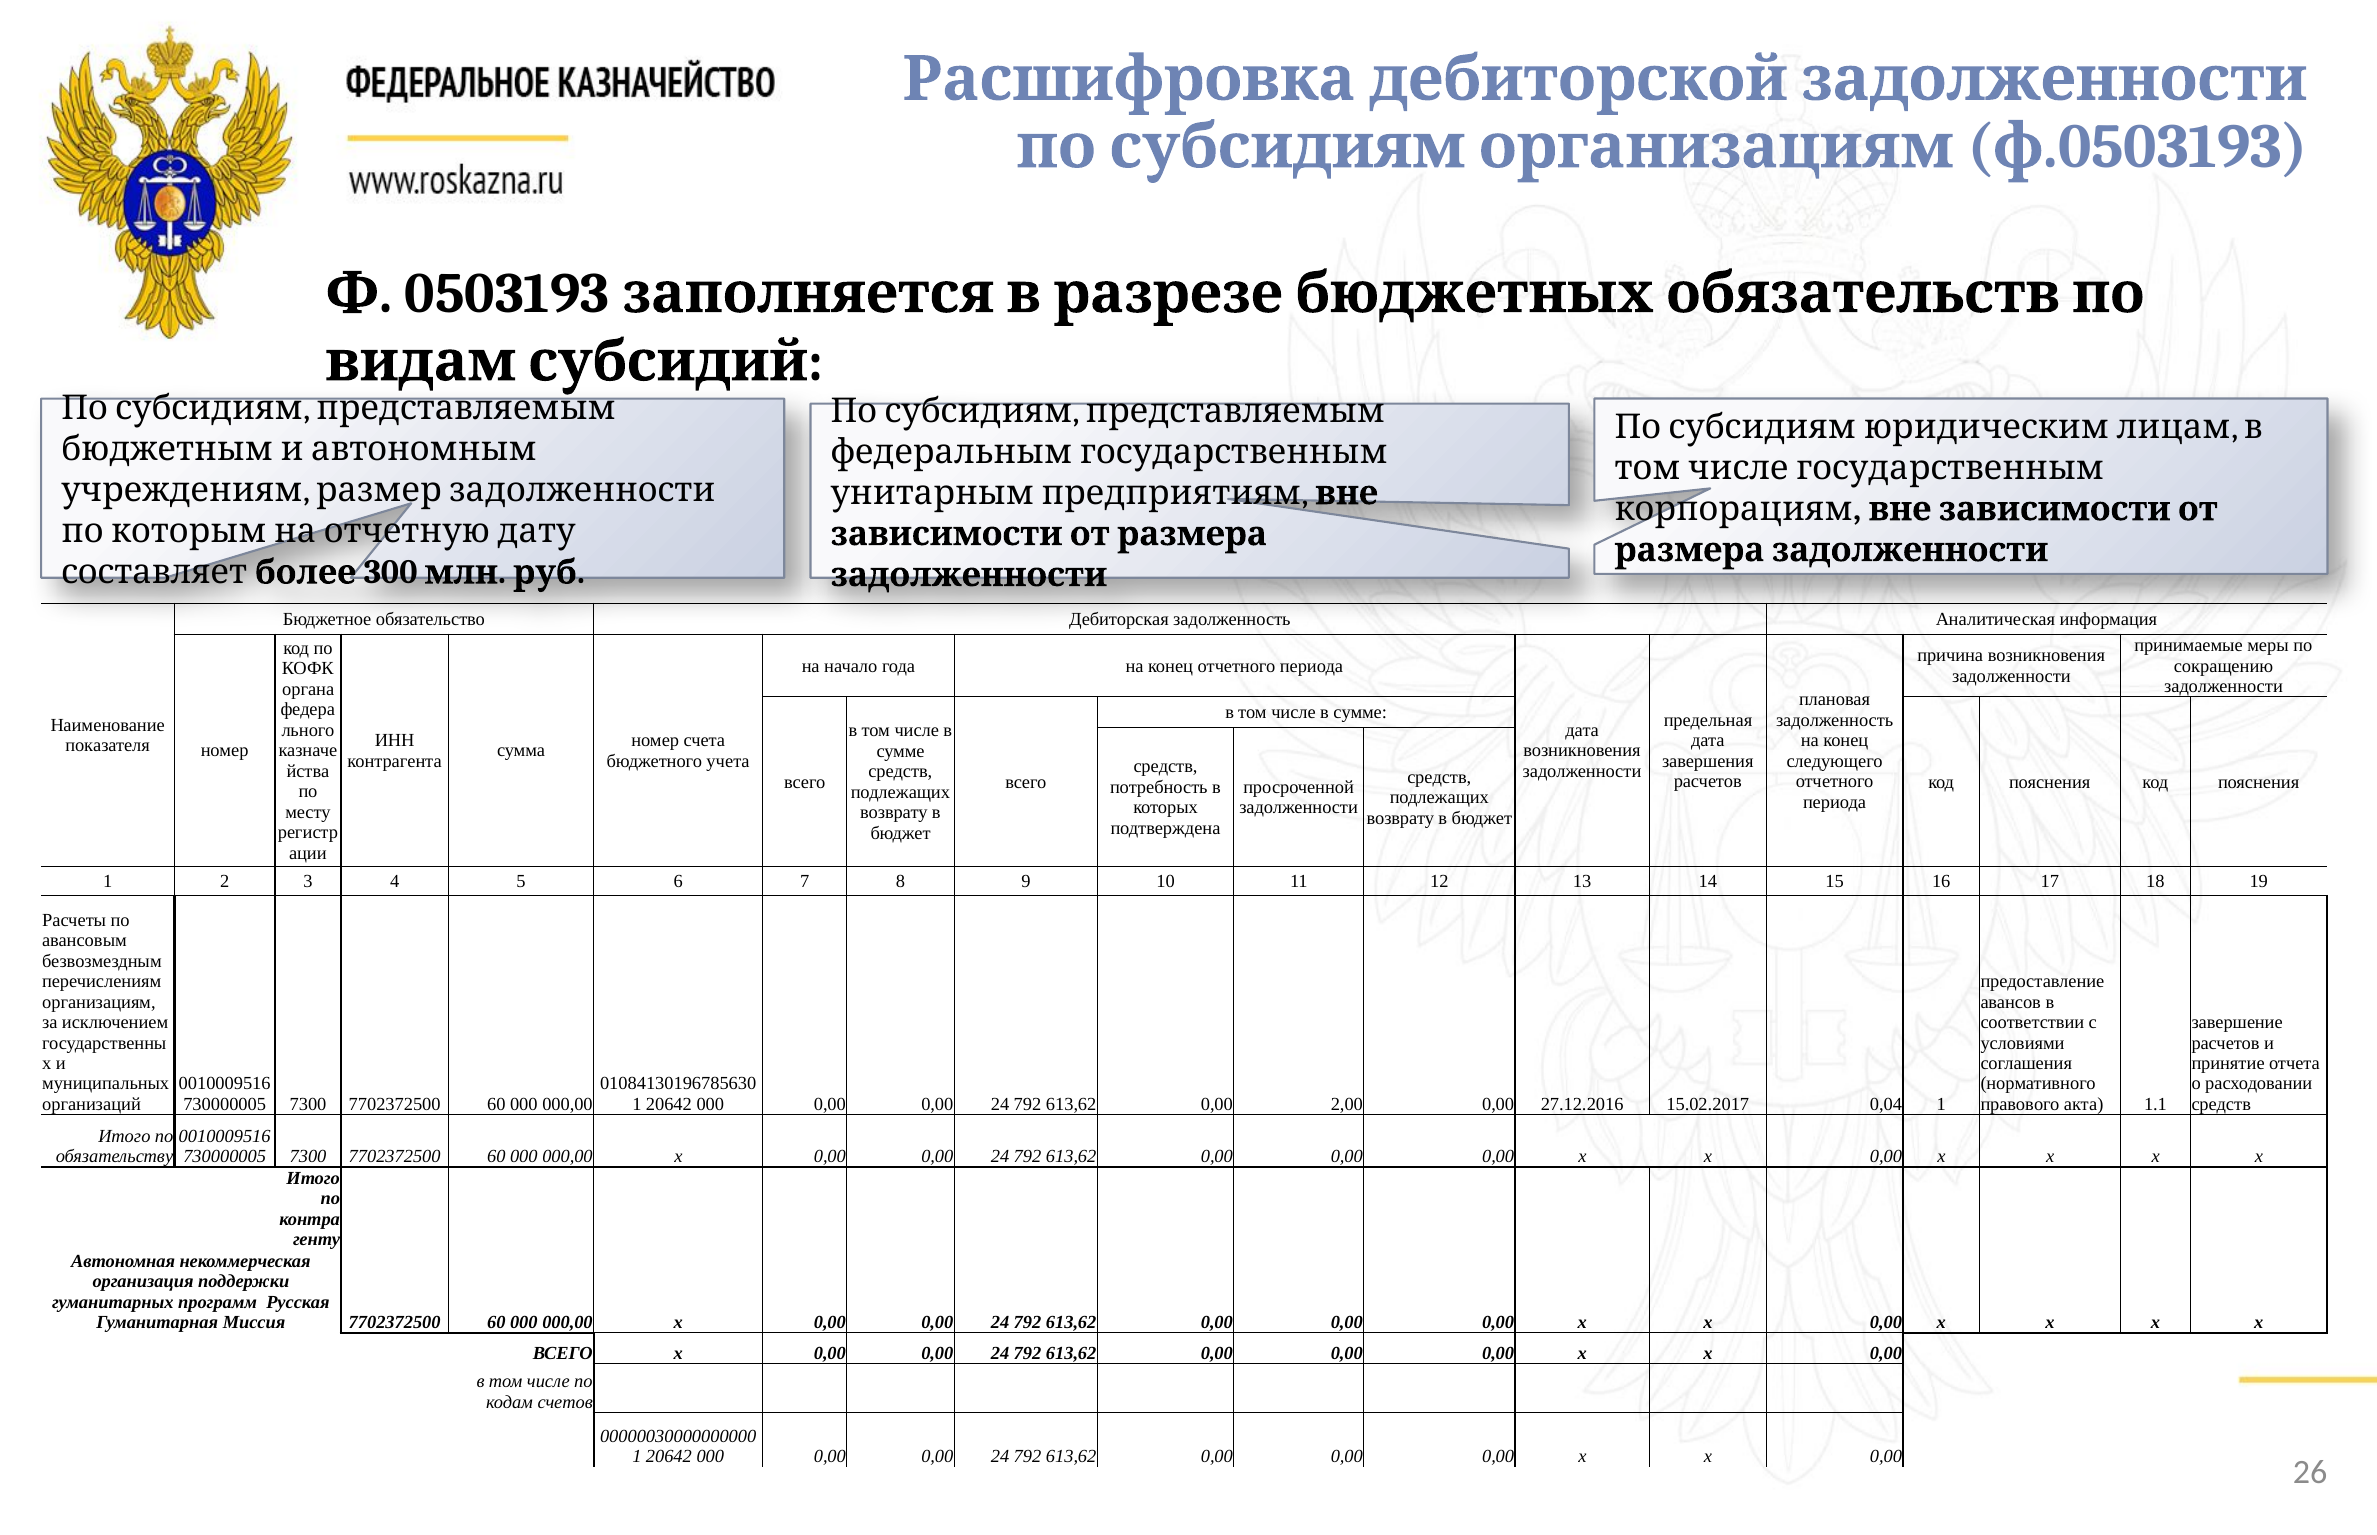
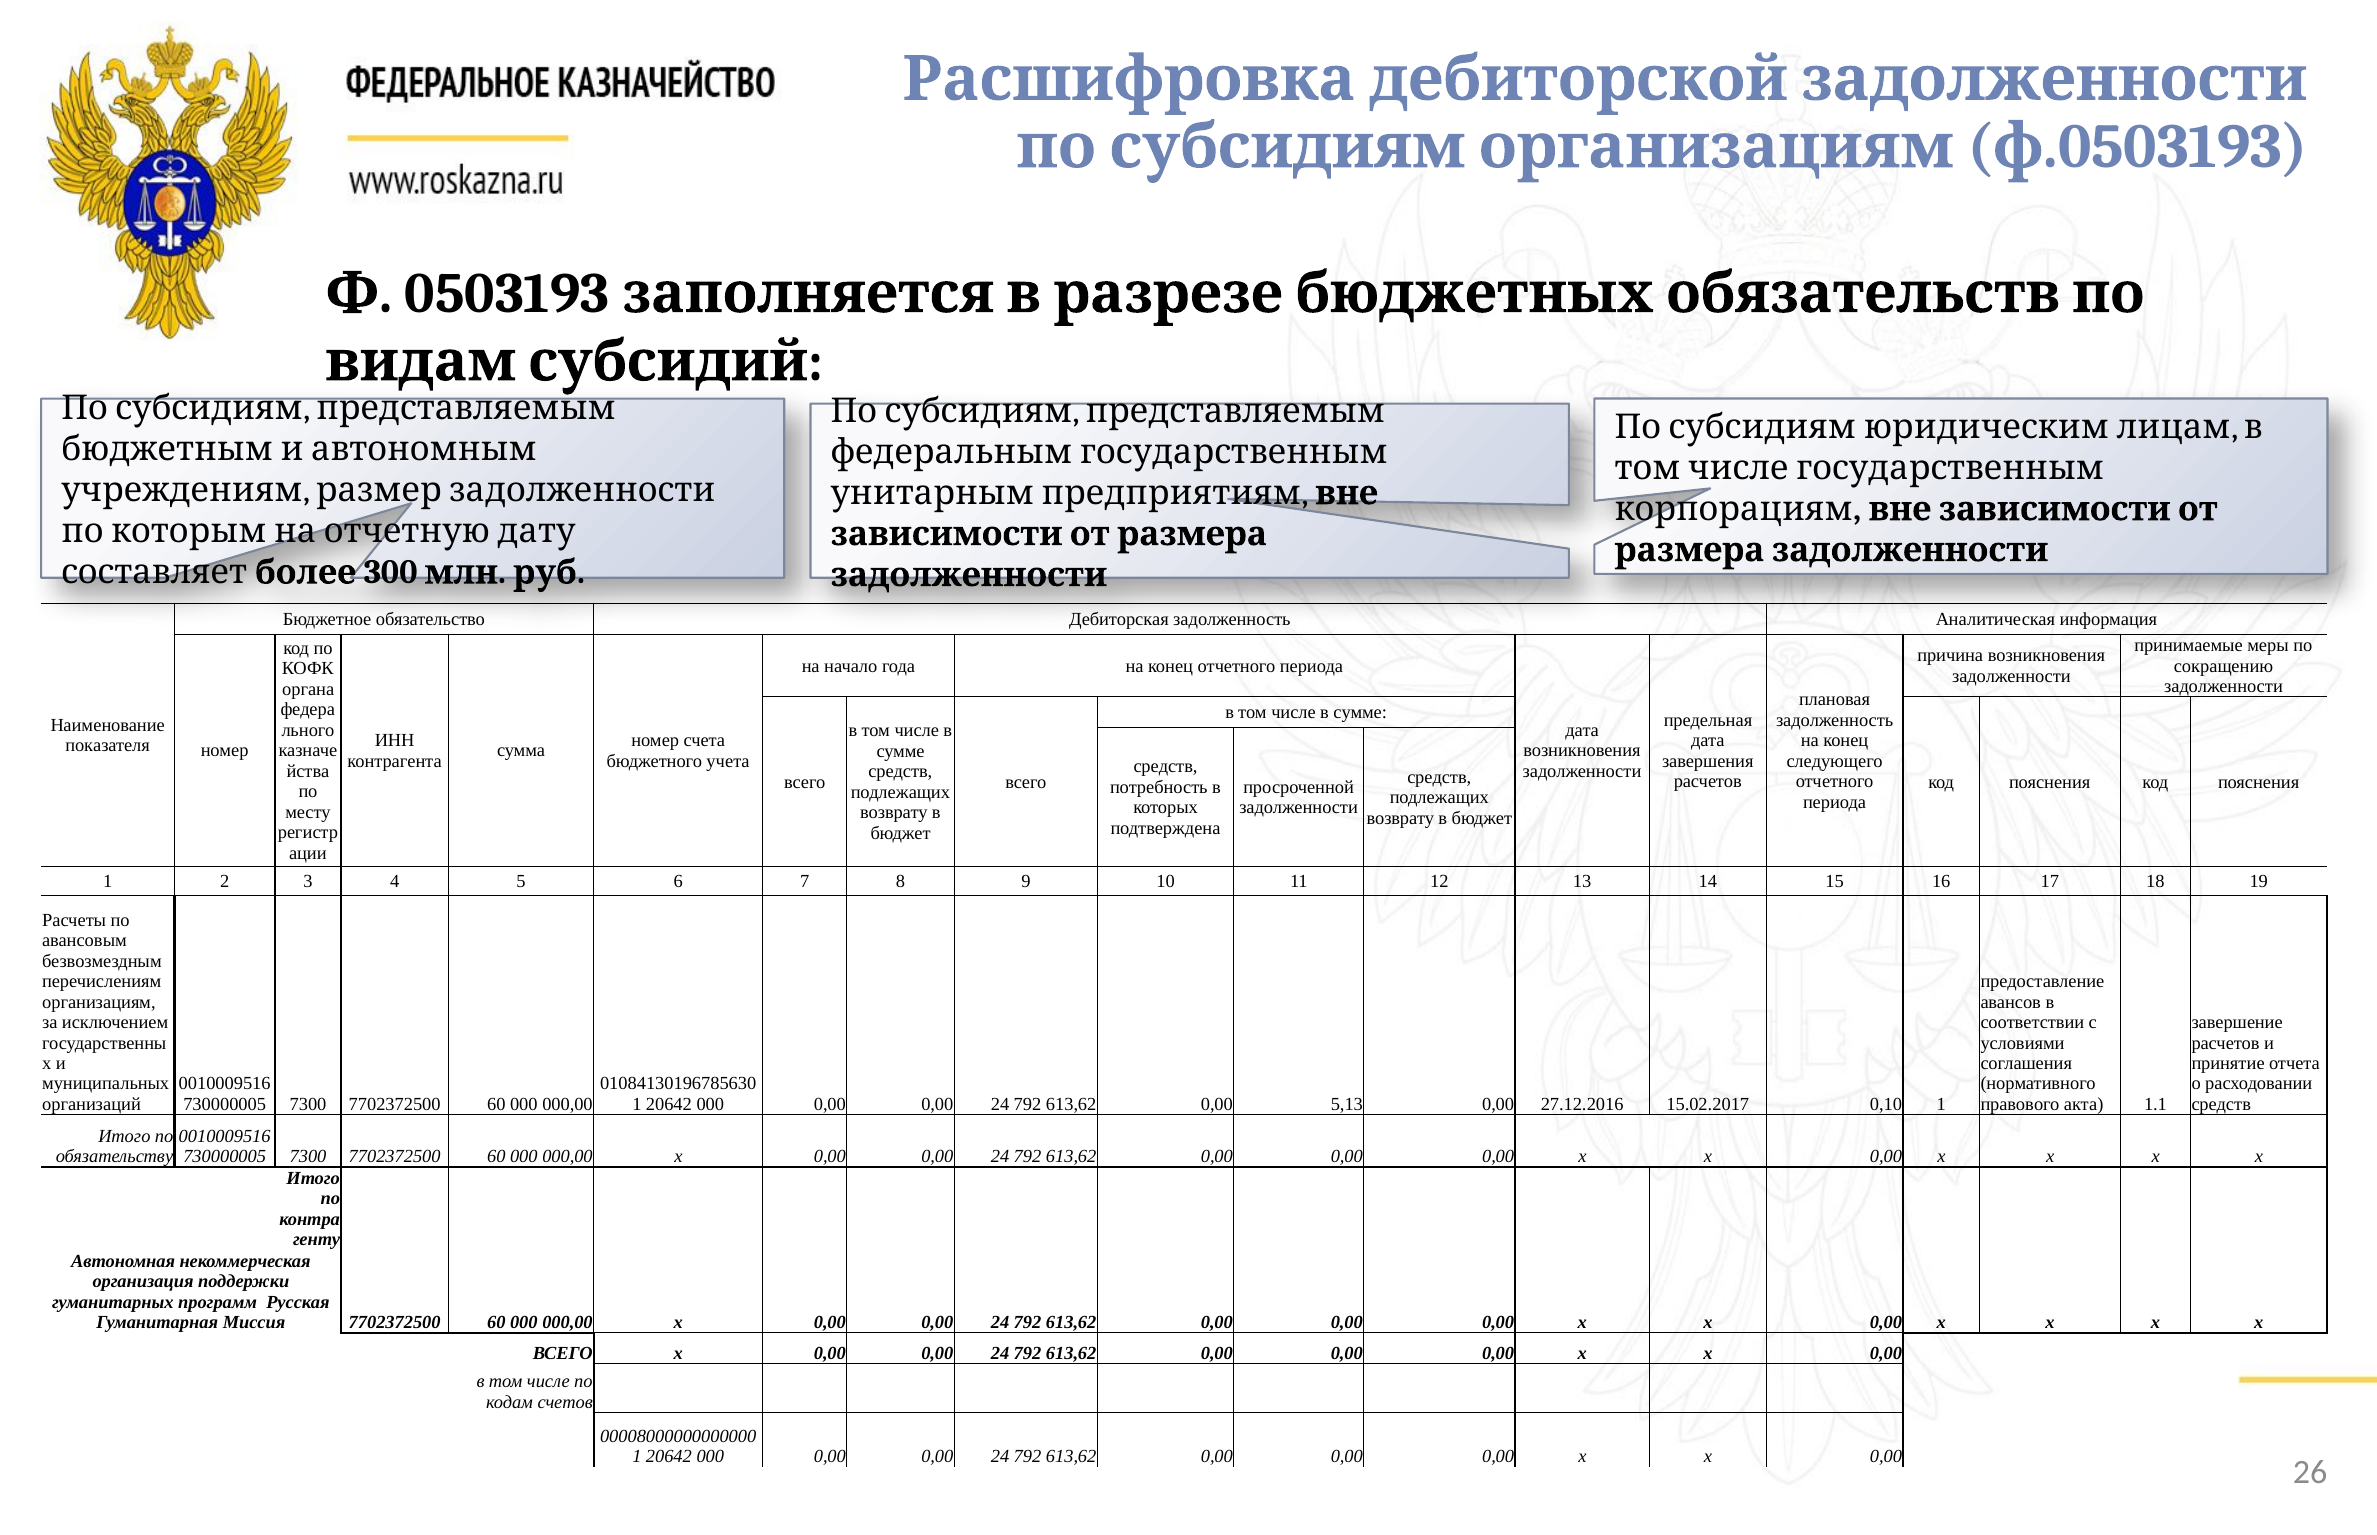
2,00: 2,00 -> 5,13
0,04: 0,04 -> 0,10
00000030000000000: 00000030000000000 -> 00008000000000000
